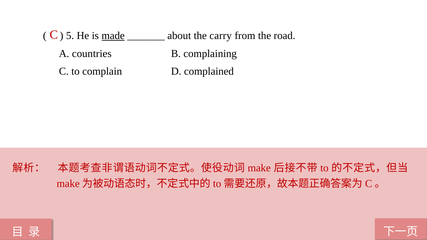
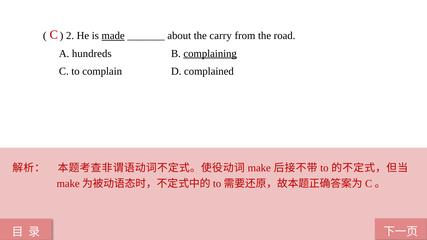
5: 5 -> 2
countries: countries -> hundreds
complaining underline: none -> present
